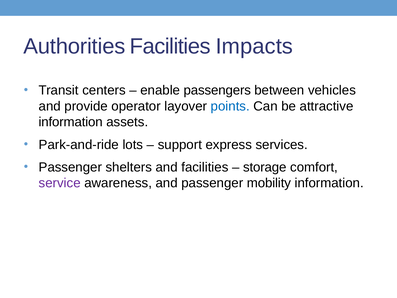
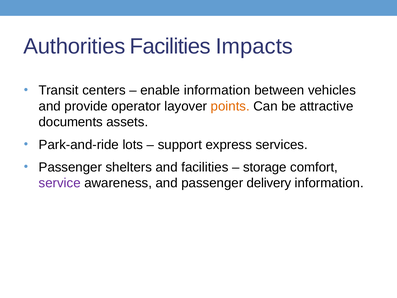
enable passengers: passengers -> information
points colour: blue -> orange
information at (71, 122): information -> documents
mobility: mobility -> delivery
